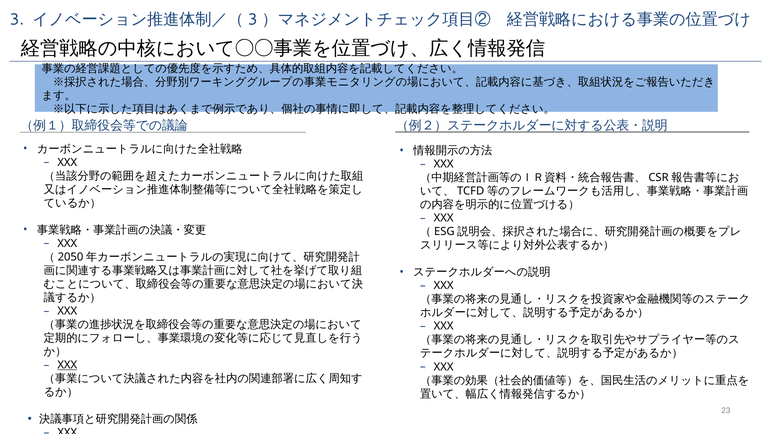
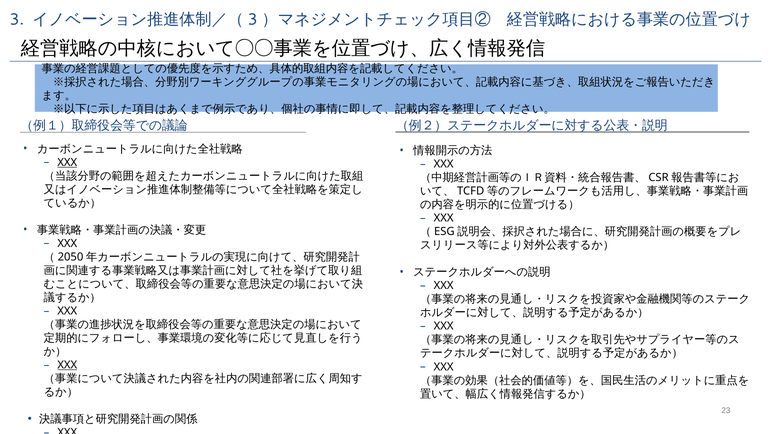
XXX at (67, 162) underline: none -> present
